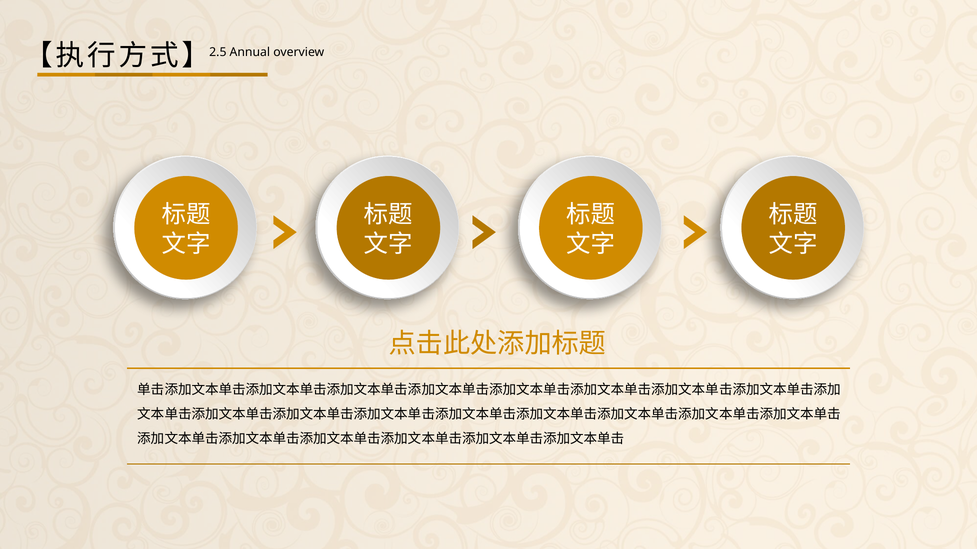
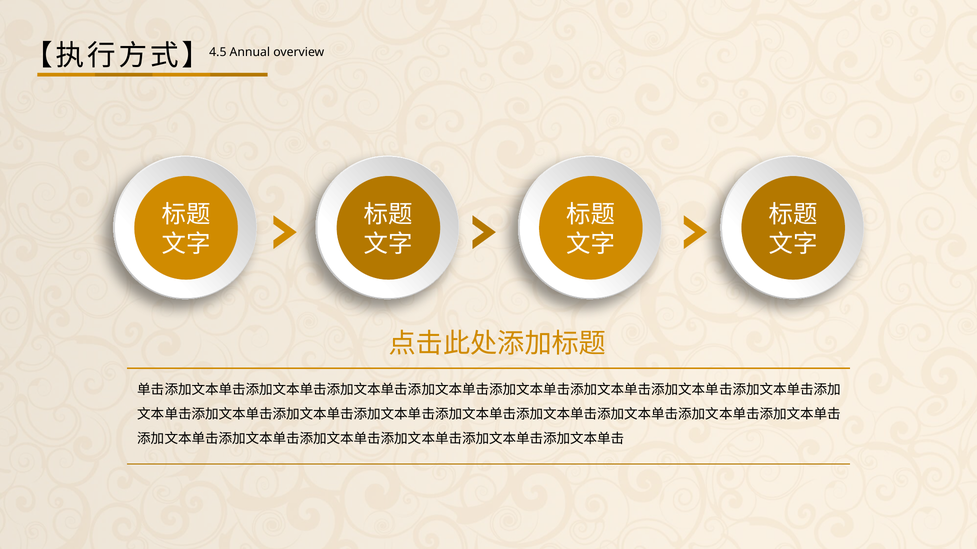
2.5: 2.5 -> 4.5
